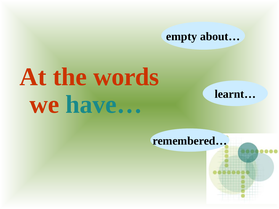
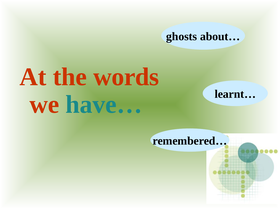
empty: empty -> ghosts
